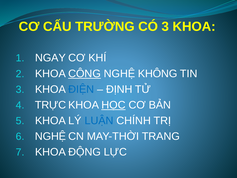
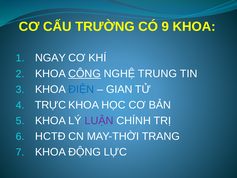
CÓ 3: 3 -> 9
KHÔNG: KHÔNG -> TRUNG
ĐỊNH: ĐỊNH -> GIAN
HỌC underline: present -> none
LUẬN colour: blue -> purple
NGHỆ at (50, 136): NGHỆ -> HCTĐ
